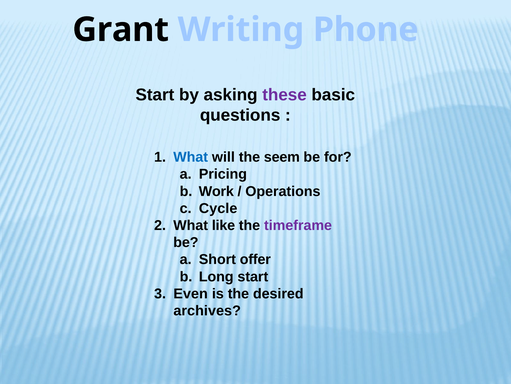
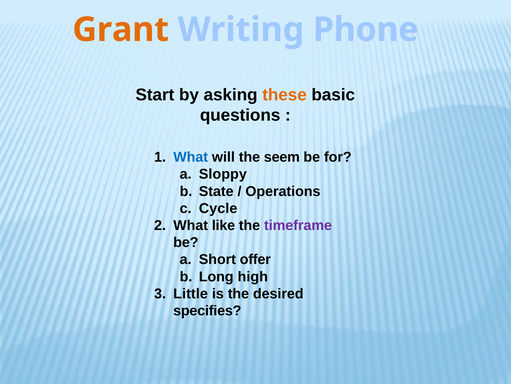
Grant colour: black -> orange
these colour: purple -> orange
Pricing: Pricing -> Sloppy
Work: Work -> State
Long start: start -> high
Even: Even -> Little
archives: archives -> specifies
